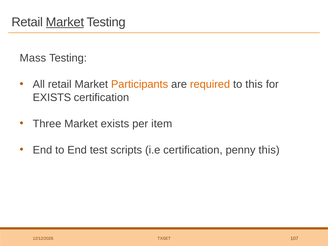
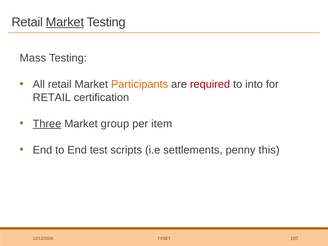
required colour: orange -> red
to this: this -> into
EXISTS at (52, 97): EXISTS -> RETAIL
Three underline: none -> present
Market exists: exists -> group
i.e certification: certification -> settlements
